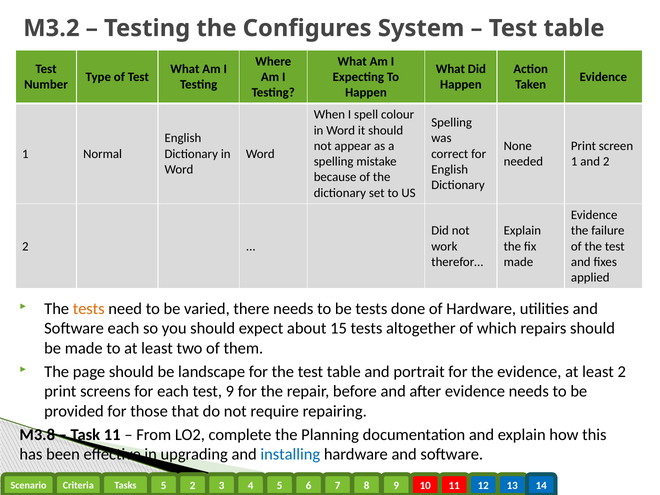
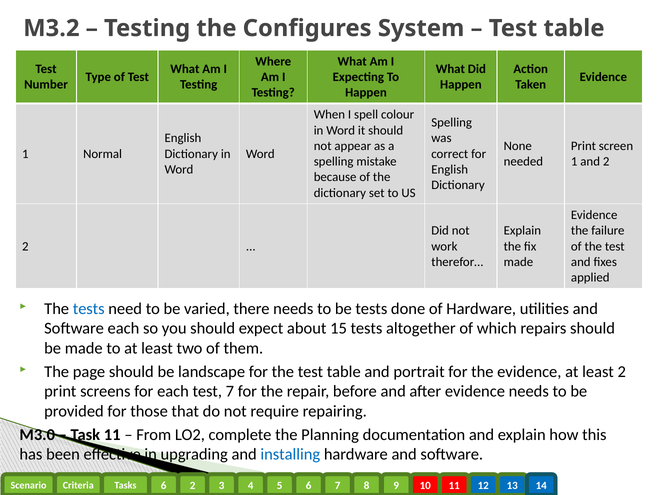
tests at (89, 309) colour: orange -> blue
test 9: 9 -> 7
M3.8: M3.8 -> M3.0
5 at (164, 486): 5 -> 6
